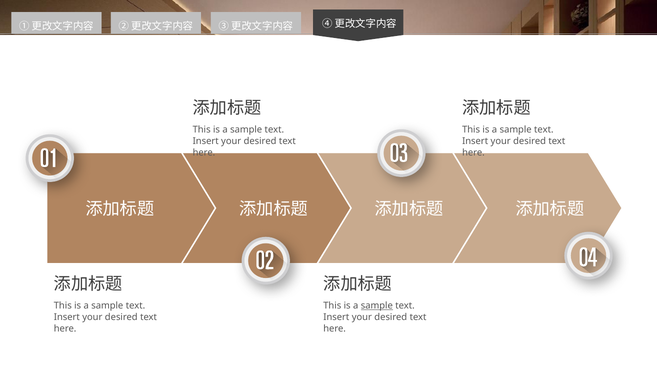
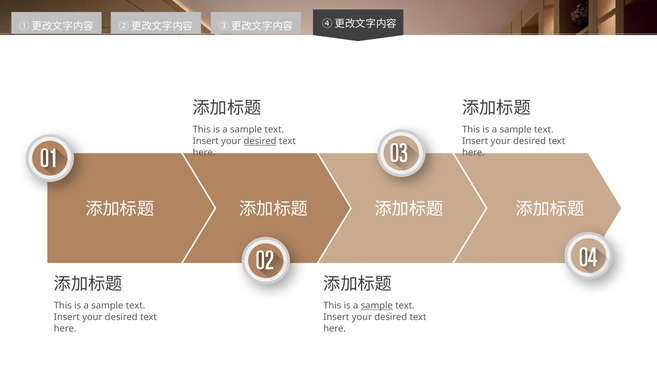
desired at (260, 141) underline: none -> present
